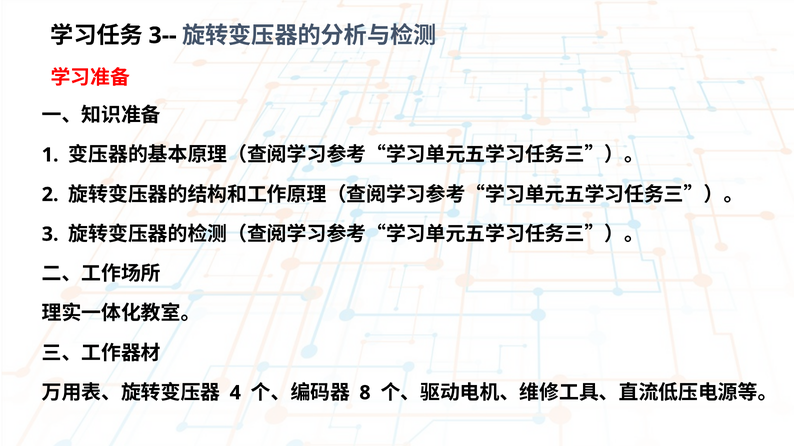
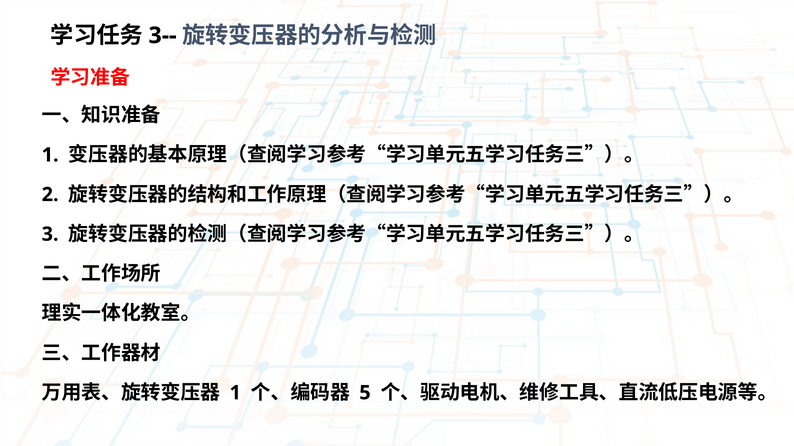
4 at (235, 393): 4 -> 1
8: 8 -> 5
